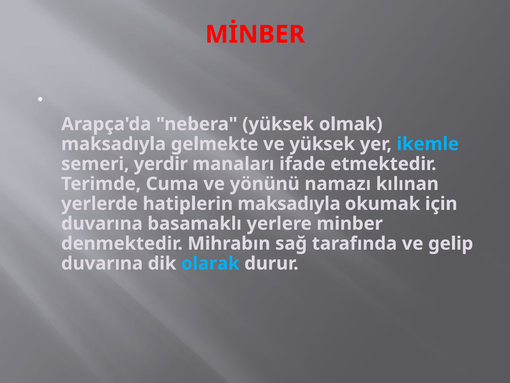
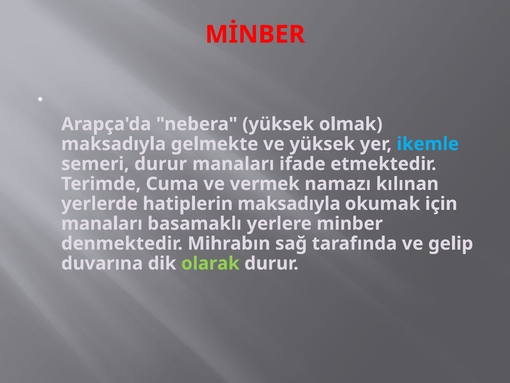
semeri yerdir: yerdir -> durur
yönünü: yönünü -> vermek
duvarına at (102, 223): duvarına -> manaları
olarak colour: light blue -> light green
